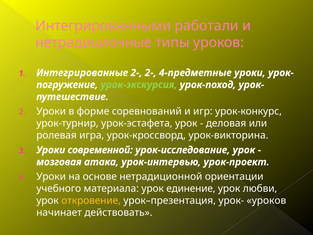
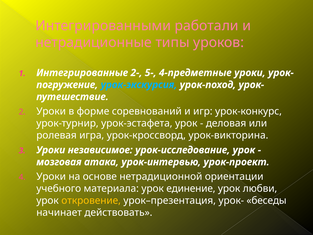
2- 2-: 2- -> 5-
урок-экскурсия colour: light green -> light blue
современной: современной -> независимое
урок- уроков: уроков -> беседы
